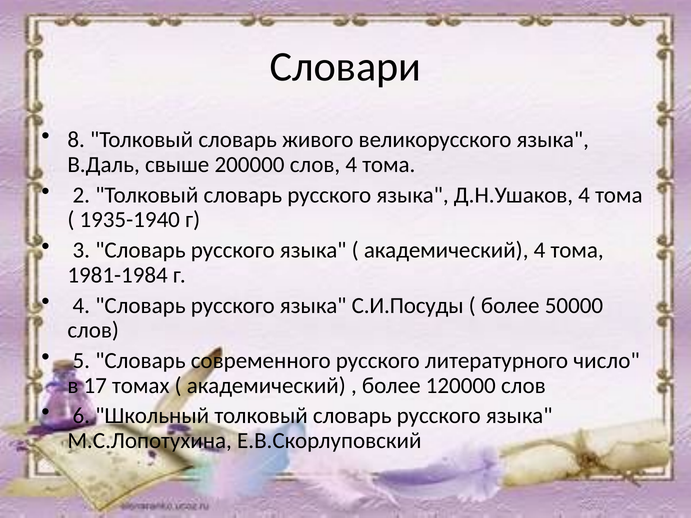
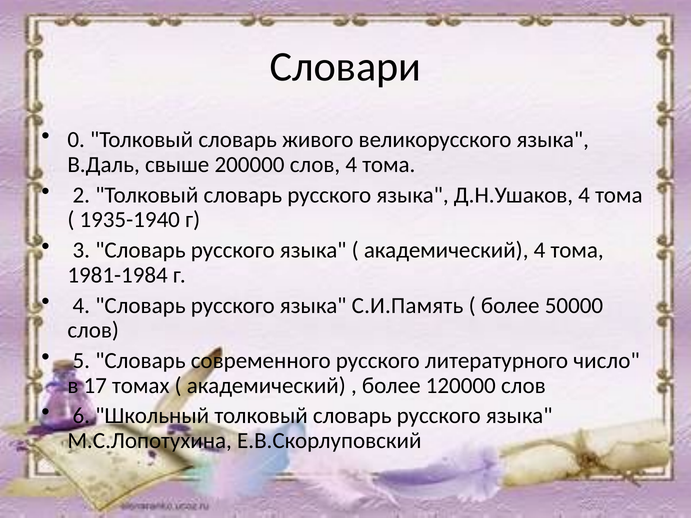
8: 8 -> 0
С.И.Посуды: С.И.Посуды -> С.И.Память
